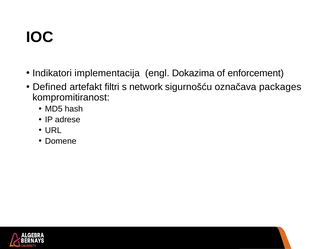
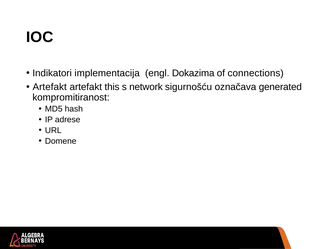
enforcement: enforcement -> connections
Defined at (50, 87): Defined -> Artefakt
filtri: filtri -> this
packages: packages -> generated
